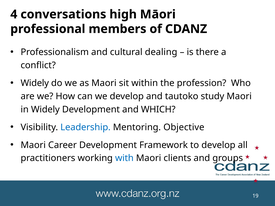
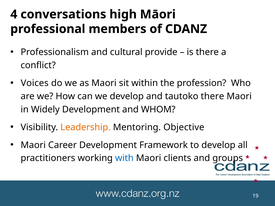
dealing: dealing -> provide
Widely at (35, 83): Widely -> Voices
tautoko study: study -> there
WHICH: WHICH -> WHOM
Leadership colour: blue -> orange
